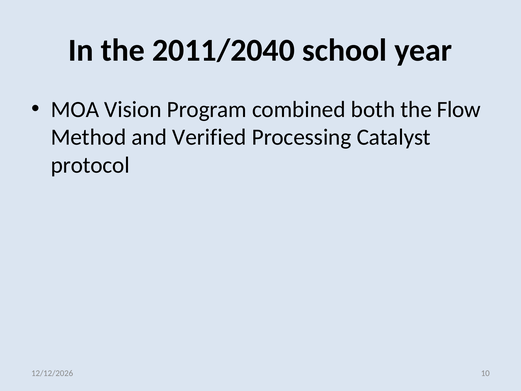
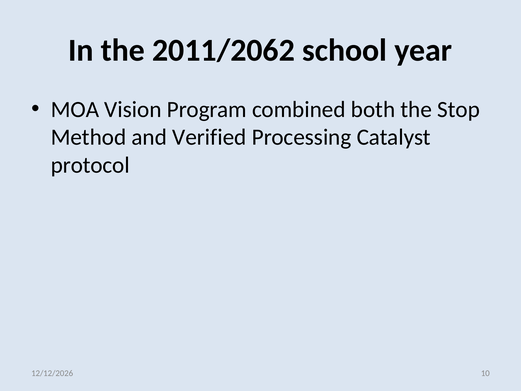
2011/2040: 2011/2040 -> 2011/2062
Flow: Flow -> Stop
